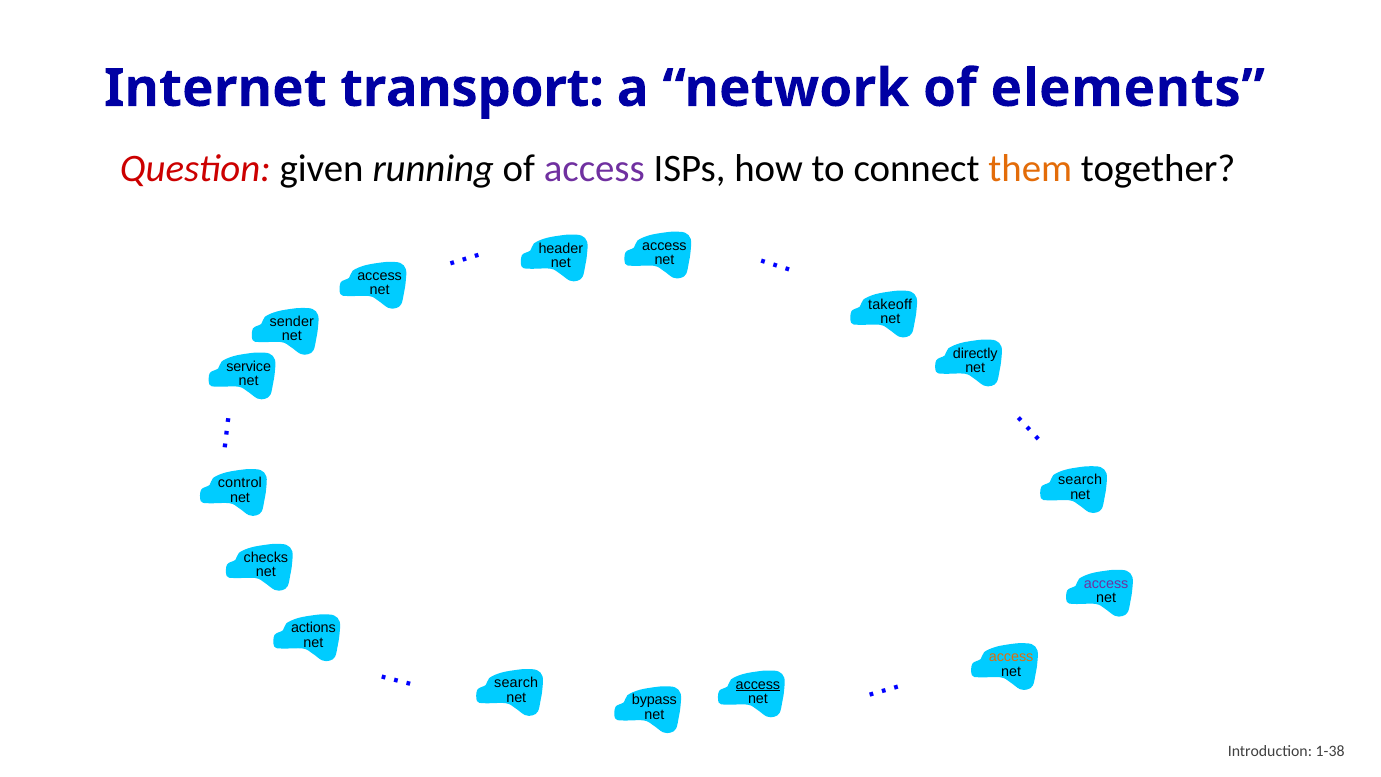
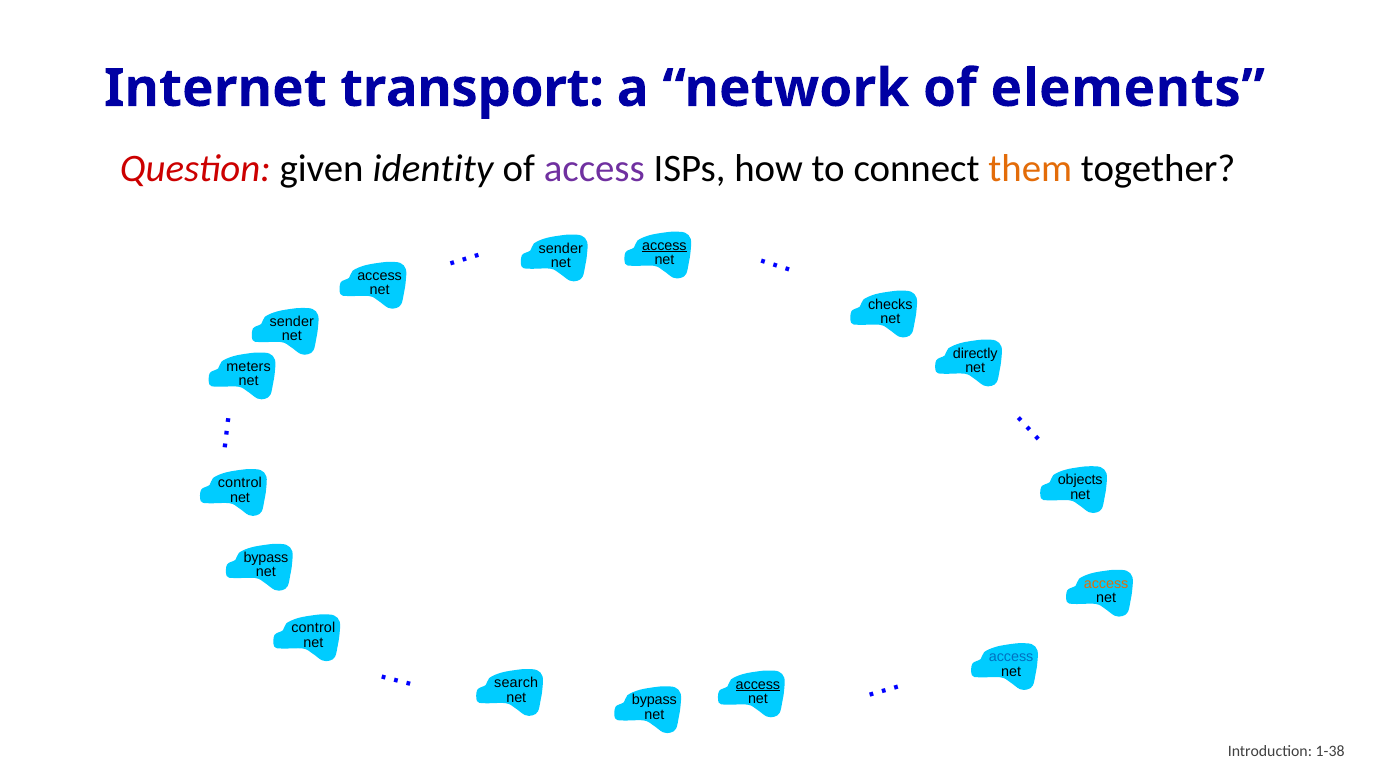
running: running -> identity
access at (664, 245) underline: none -> present
header at (561, 248): header -> sender
takeoff: takeoff -> checks
service: service -> meters
search at (1080, 480): search -> objects
checks at (266, 558): checks -> bypass
access at (1106, 584) colour: purple -> orange
actions at (313, 628): actions -> control
access at (1011, 657) colour: orange -> blue
